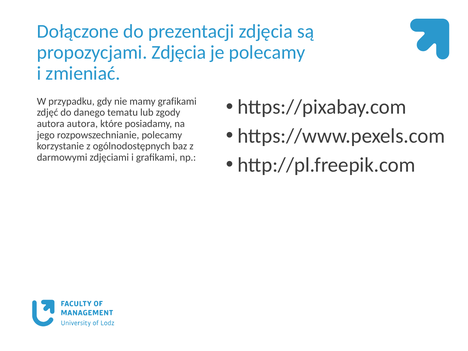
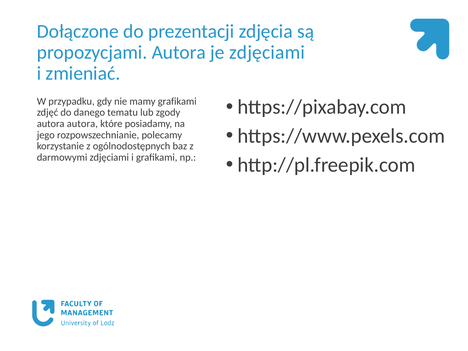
propozycjami Zdjęcia: Zdjęcia -> Autora
je polecamy: polecamy -> zdjęciami
